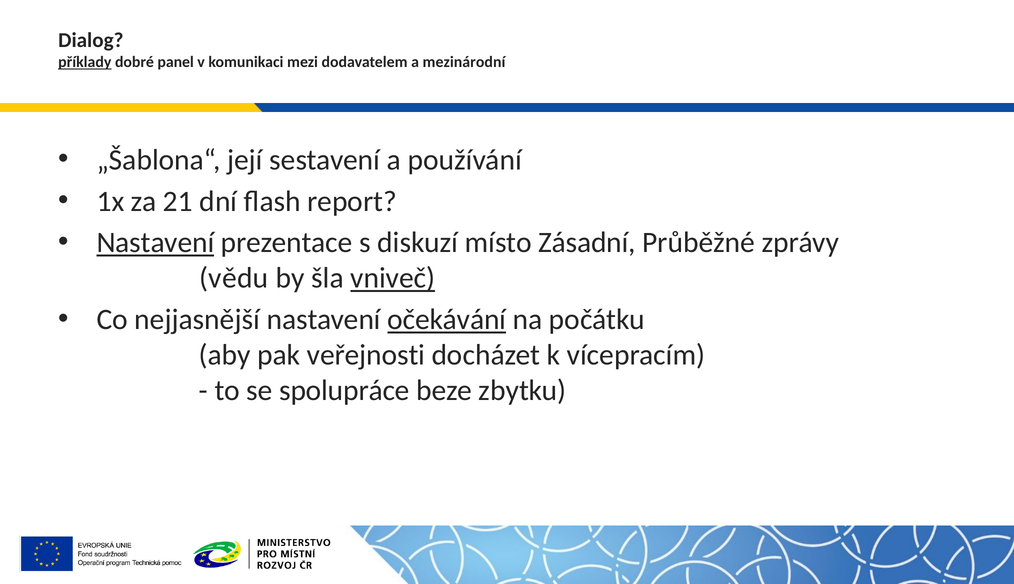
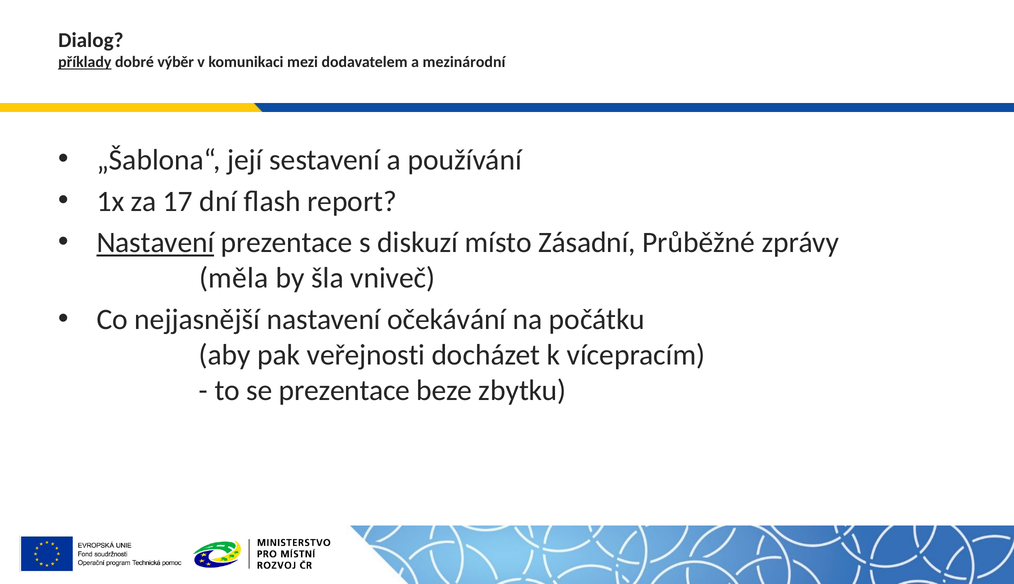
panel: panel -> výběr
21: 21 -> 17
vědu: vědu -> měla
vniveč underline: present -> none
očekávání underline: present -> none
se spolupráce: spolupráce -> prezentace
